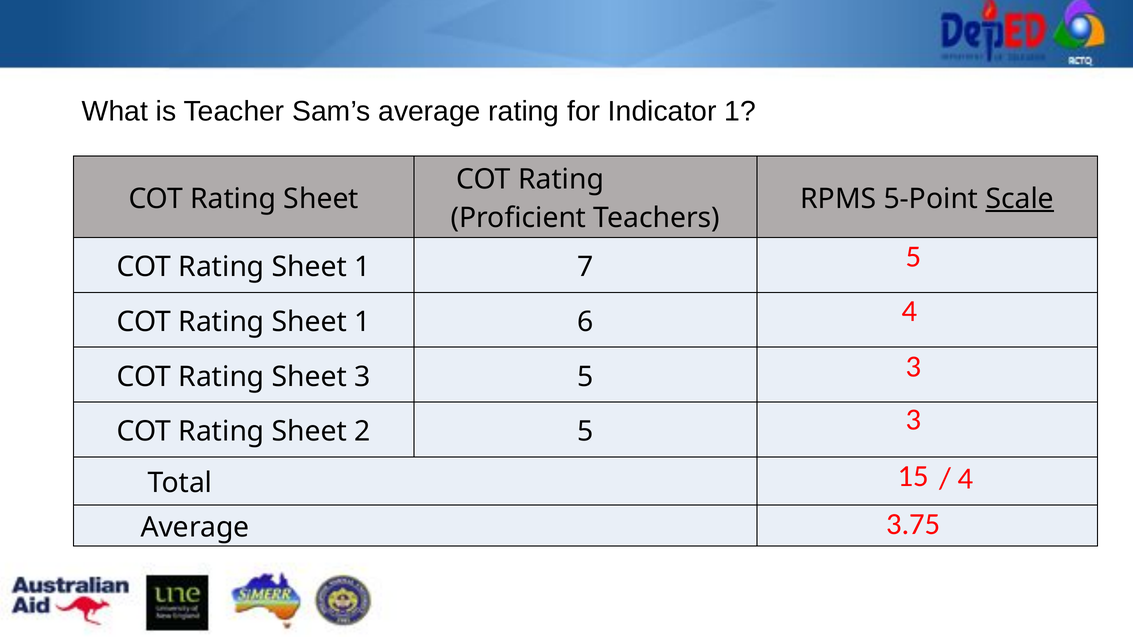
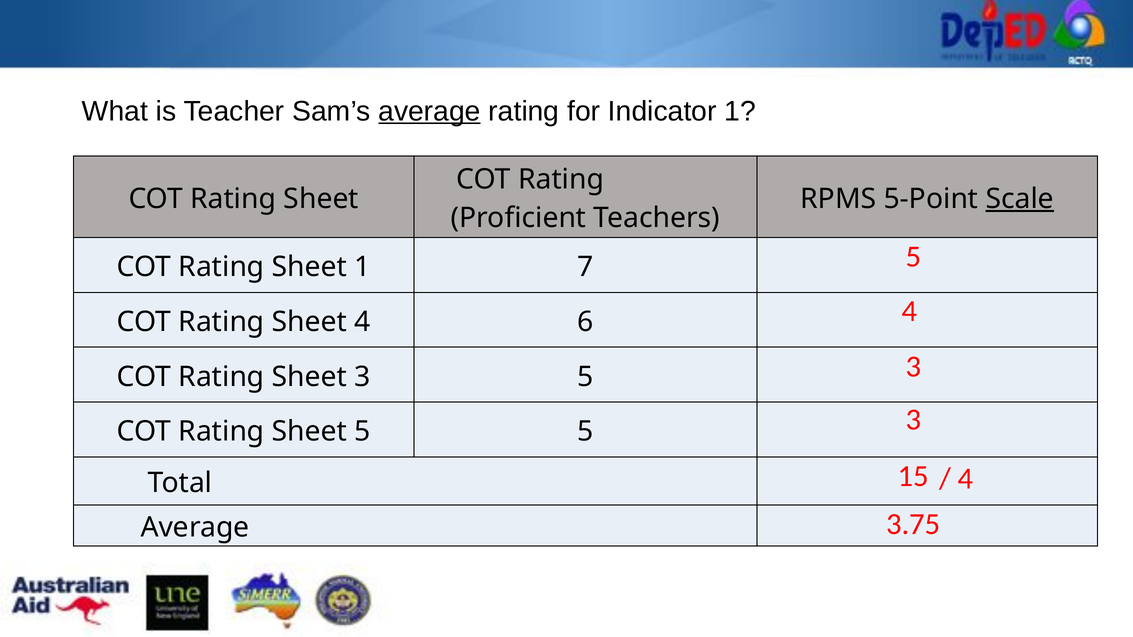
average at (429, 111) underline: none -> present
1 at (362, 322): 1 -> 4
Sheet 2: 2 -> 5
